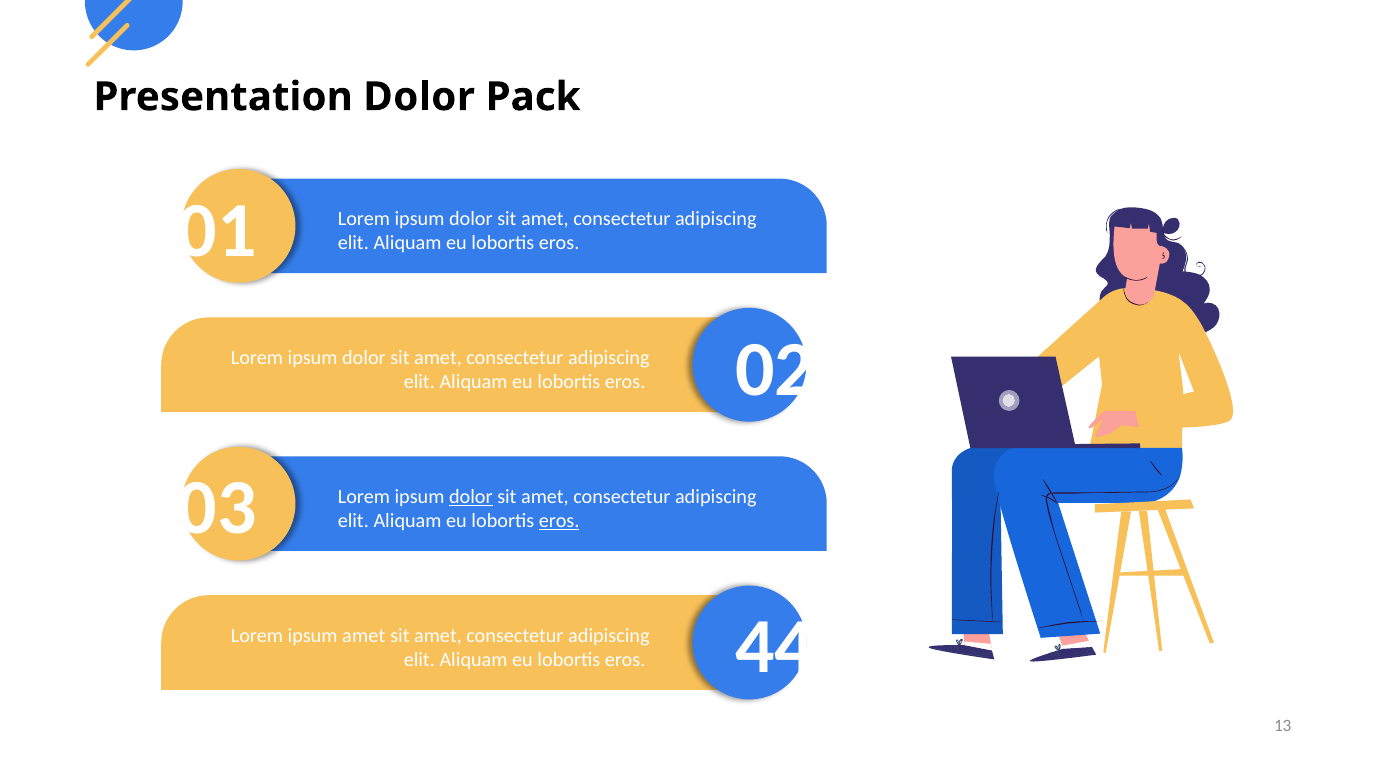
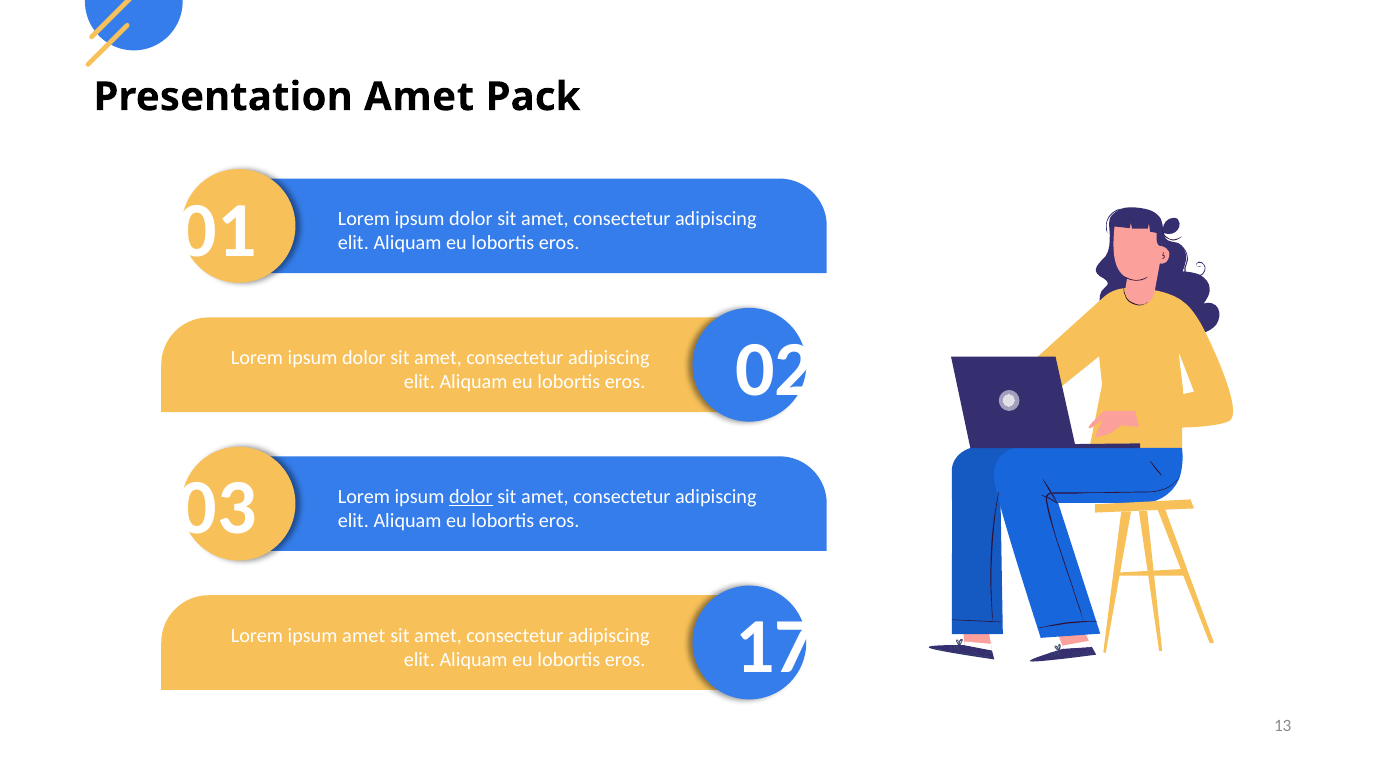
Presentation Dolor: Dolor -> Amet
eros at (559, 521) underline: present -> none
44: 44 -> 17
